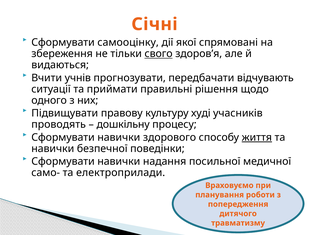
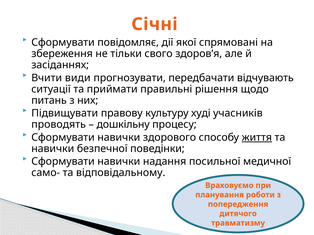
самооцінку: самооцінку -> повідомляє
свого underline: present -> none
видаються: видаються -> засіданнях
учнів: учнів -> види
одного: одного -> питань
електроприлади: електроприлади -> відповідальному
